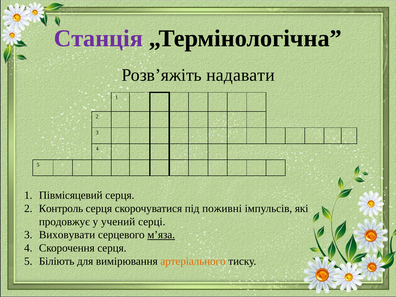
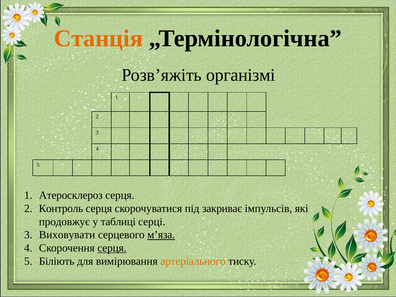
Станція colour: purple -> orange
надавати: надавати -> організмі
Півмісяцевий: Півмісяцевий -> Атеросклероз
поживні: поживні -> закриває
учений: учений -> таблиці
серця at (112, 248) underline: none -> present
